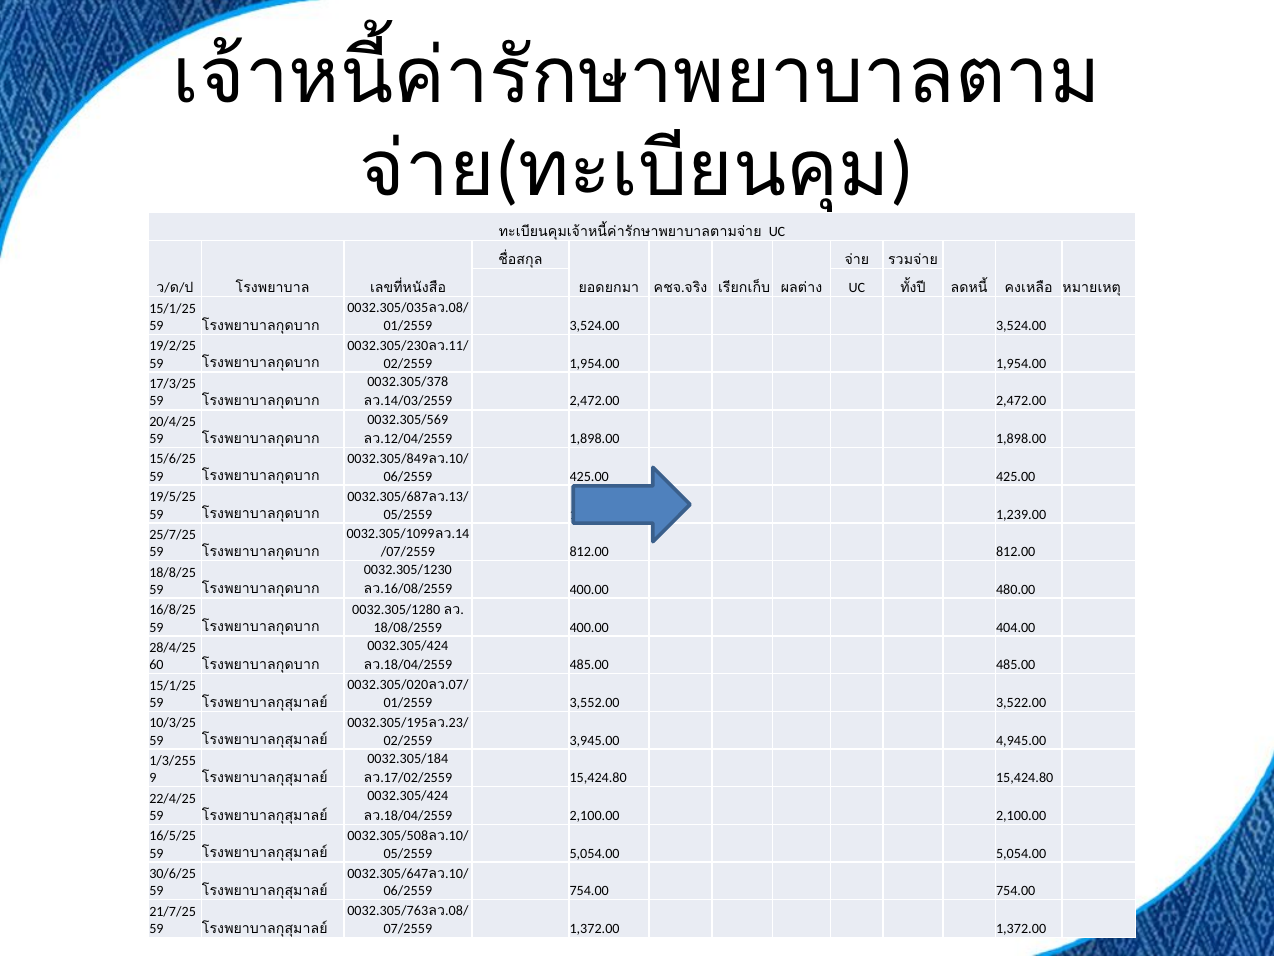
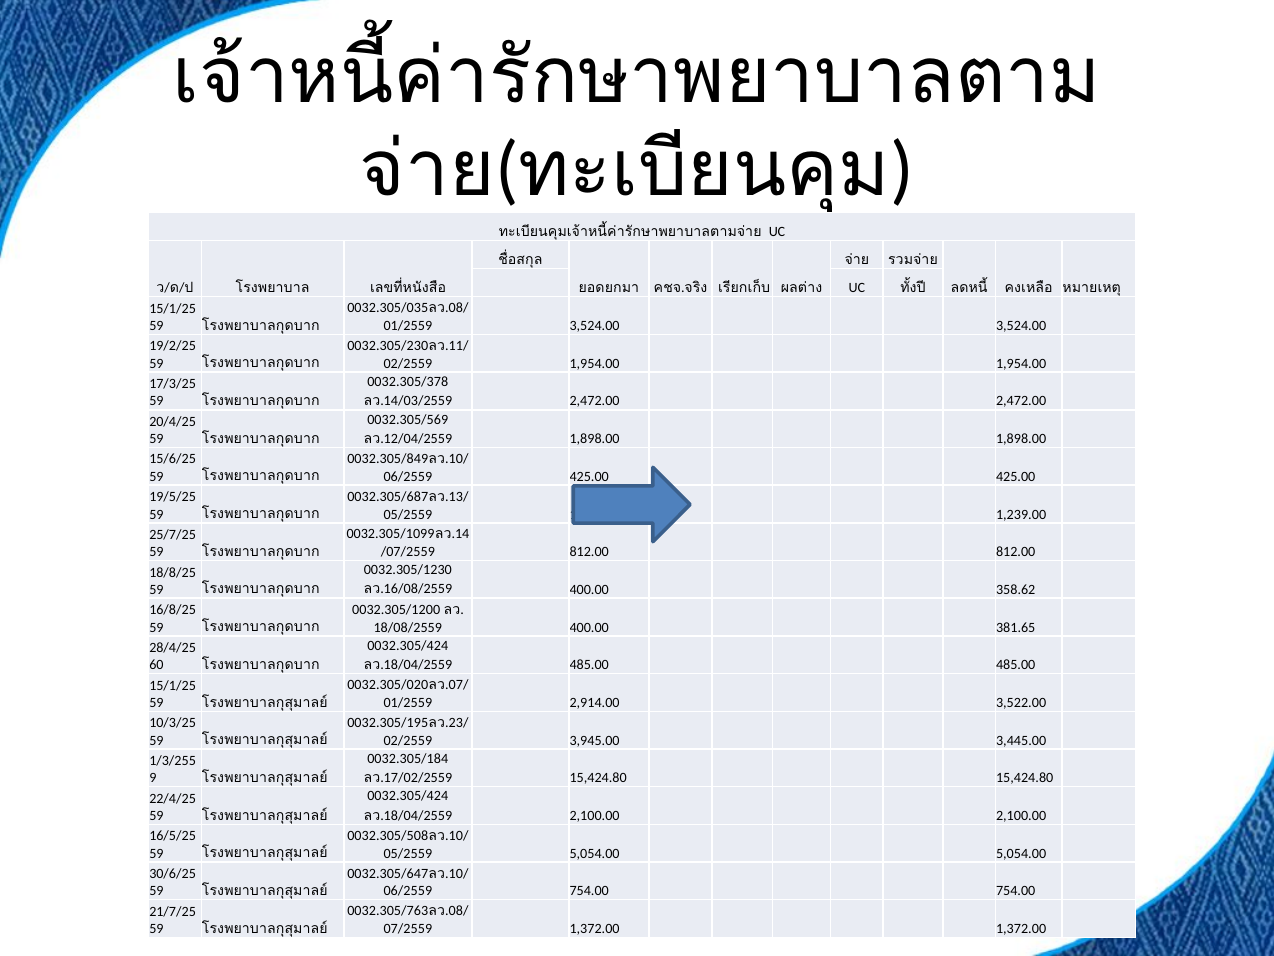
480.00: 480.00 -> 358.62
0032.305/1280: 0032.305/1280 -> 0032.305/1200
404.00: 404.00 -> 381.65
3,552.00: 3,552.00 -> 2,914.00
4,945.00: 4,945.00 -> 3,445.00
